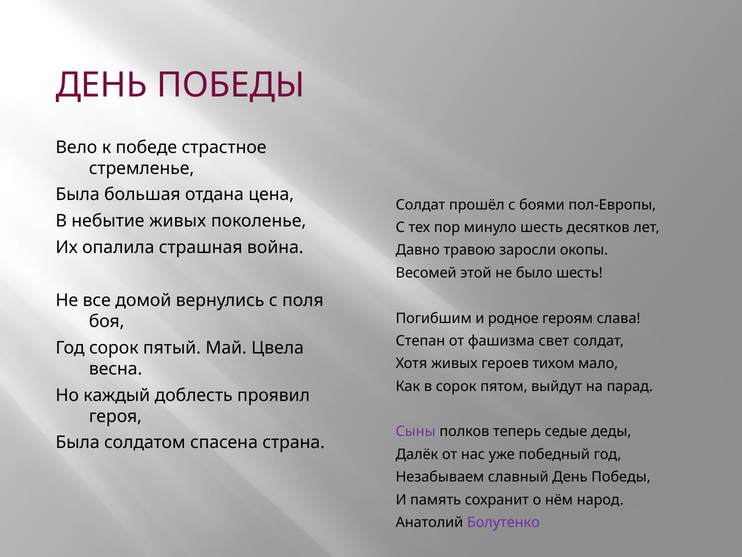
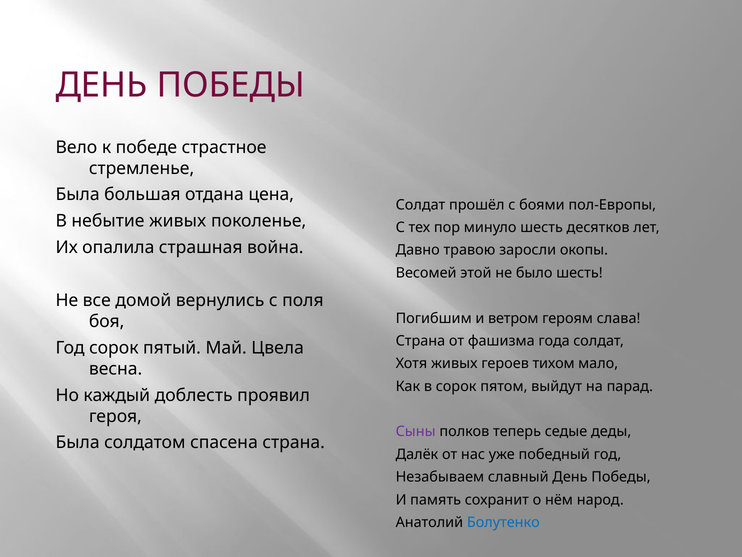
родное: родное -> ветром
Степан at (420, 341): Степан -> Страна
свет: свет -> года
Болутенко colour: purple -> blue
